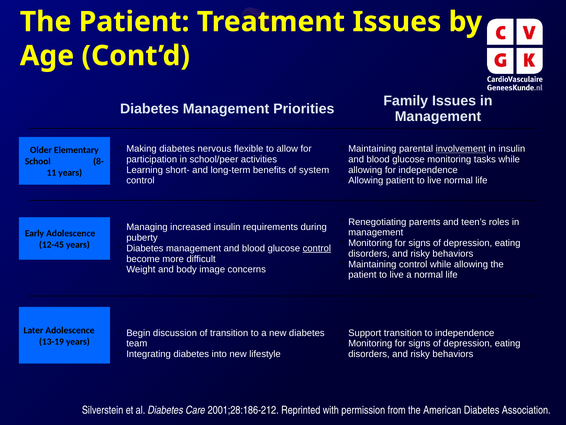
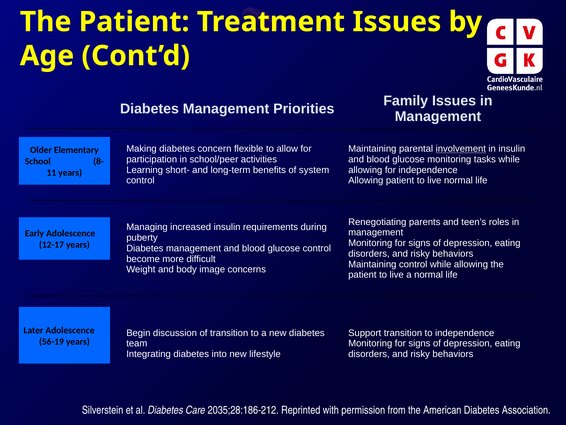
nervous: nervous -> concern
12-45: 12-45 -> 12-17
control at (317, 248) underline: present -> none
13-19: 13-19 -> 56-19
2001;28:186-212: 2001;28:186-212 -> 2035;28:186-212
